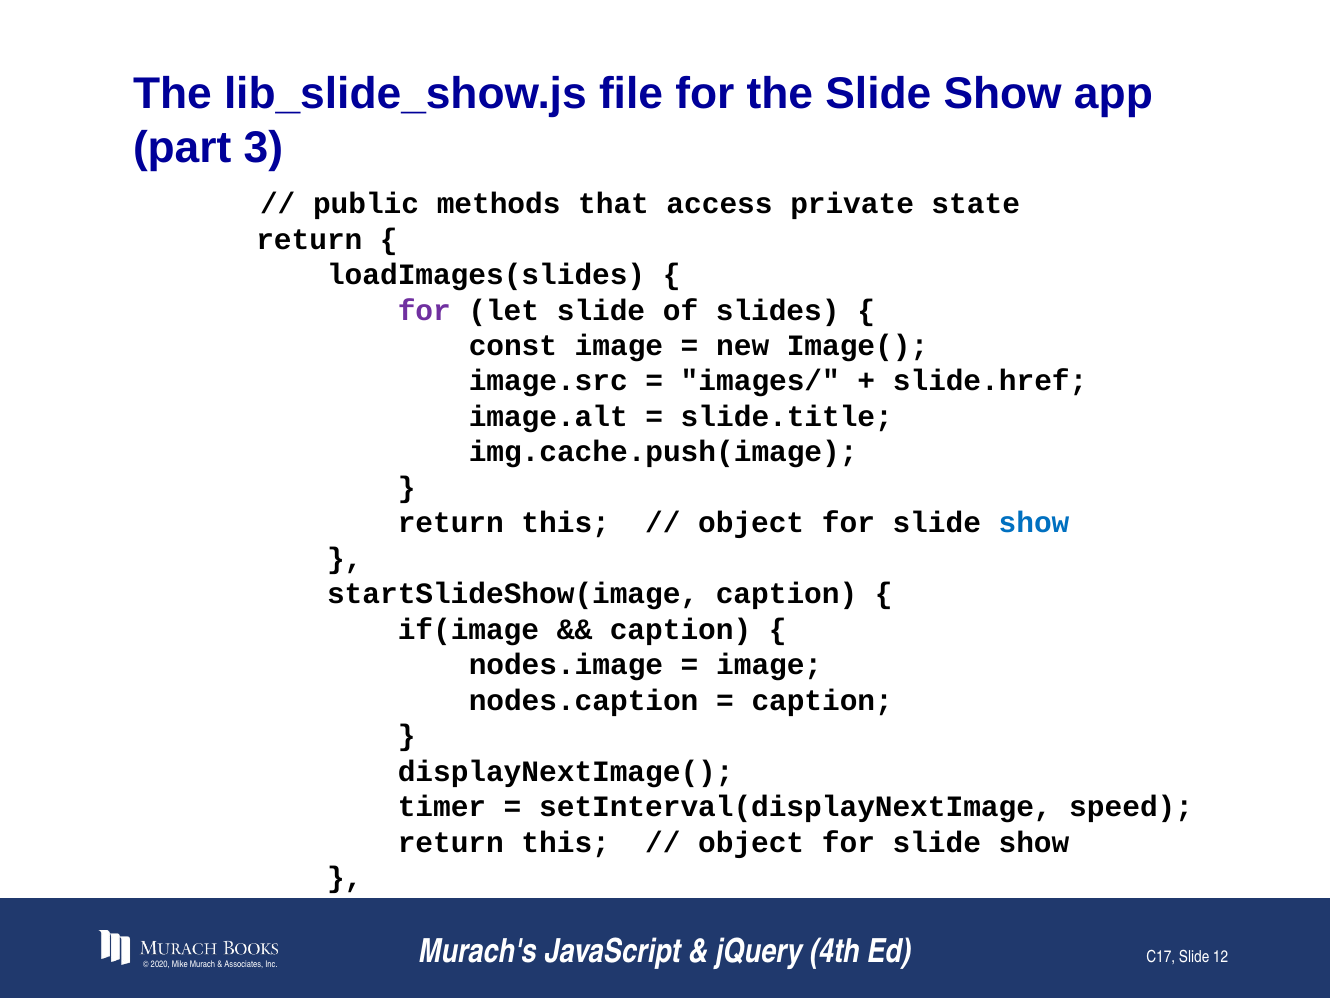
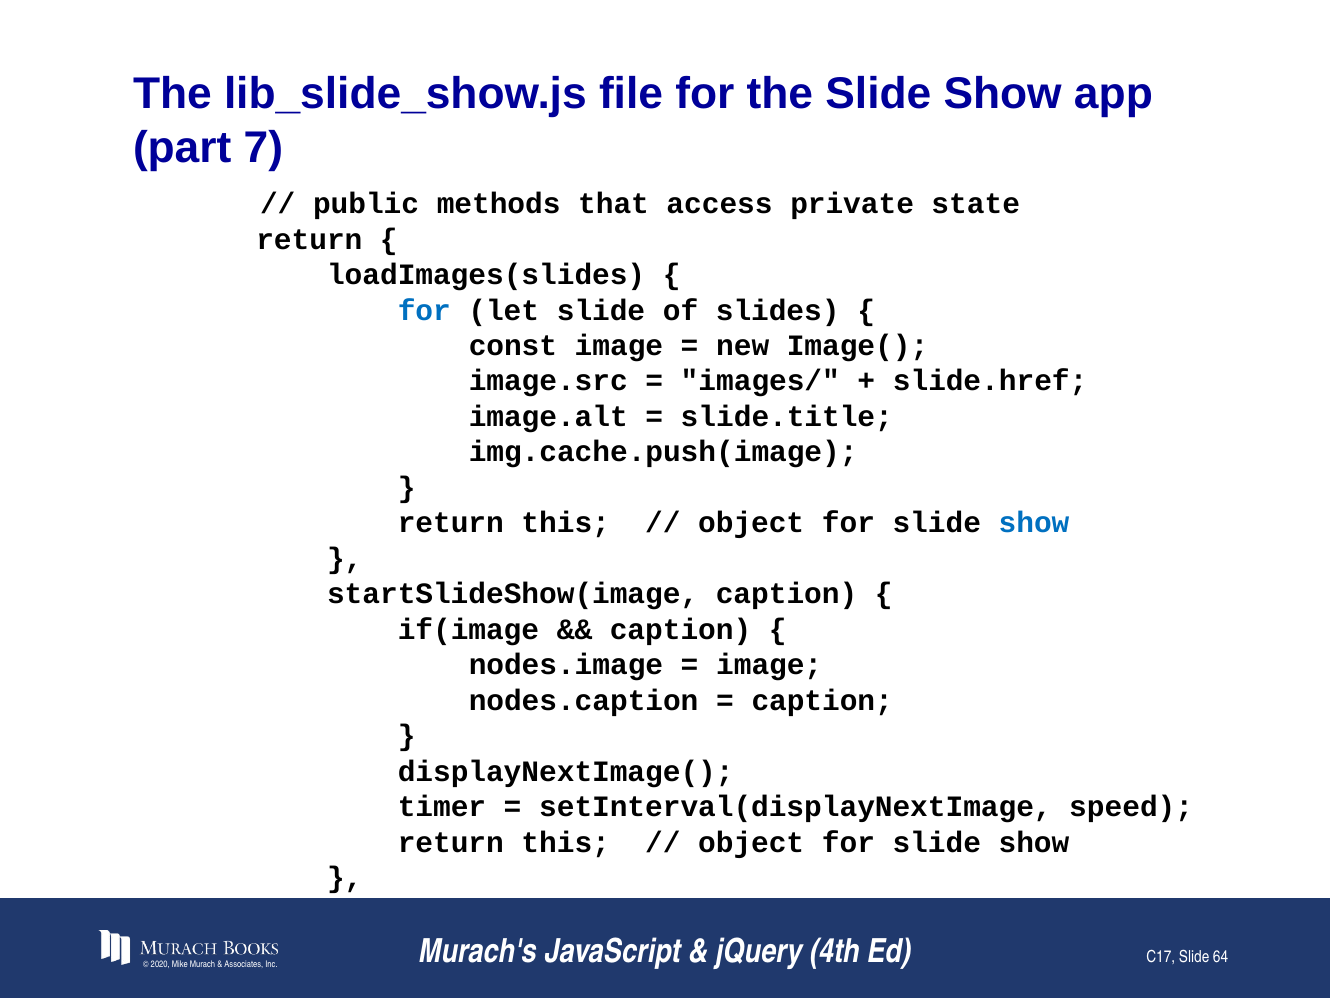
3: 3 -> 7
for at (424, 310) colour: purple -> blue
12: 12 -> 64
